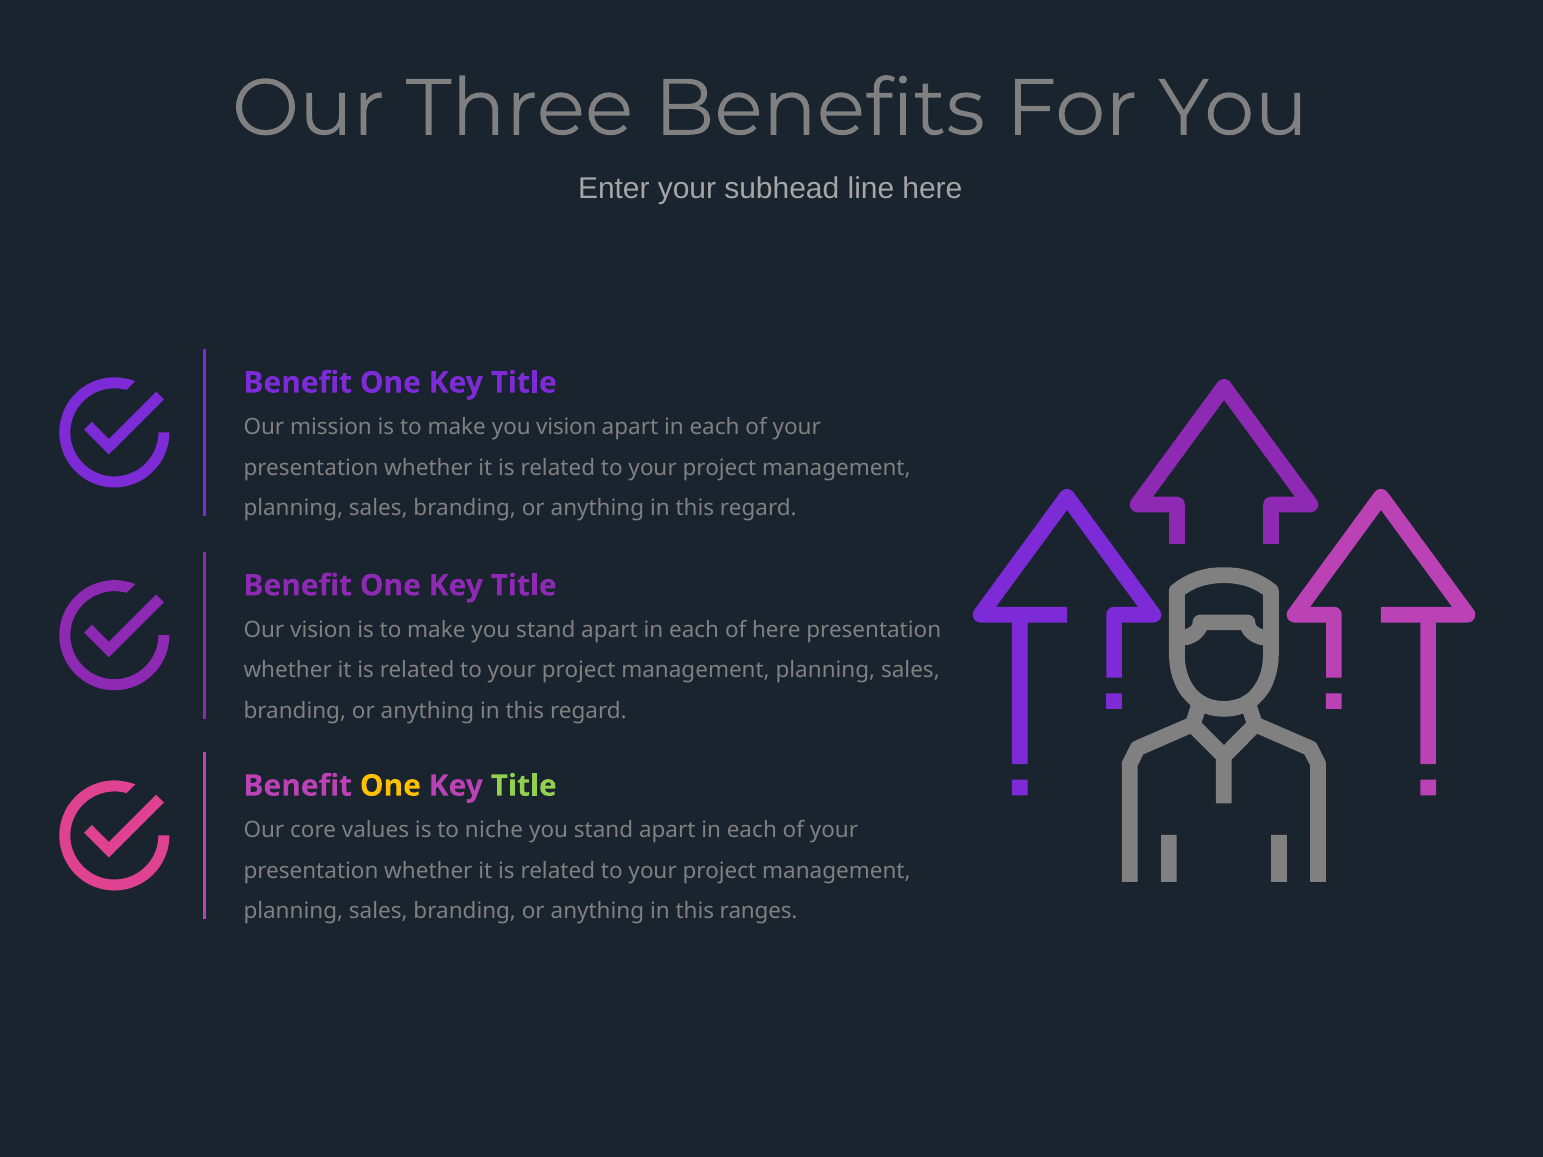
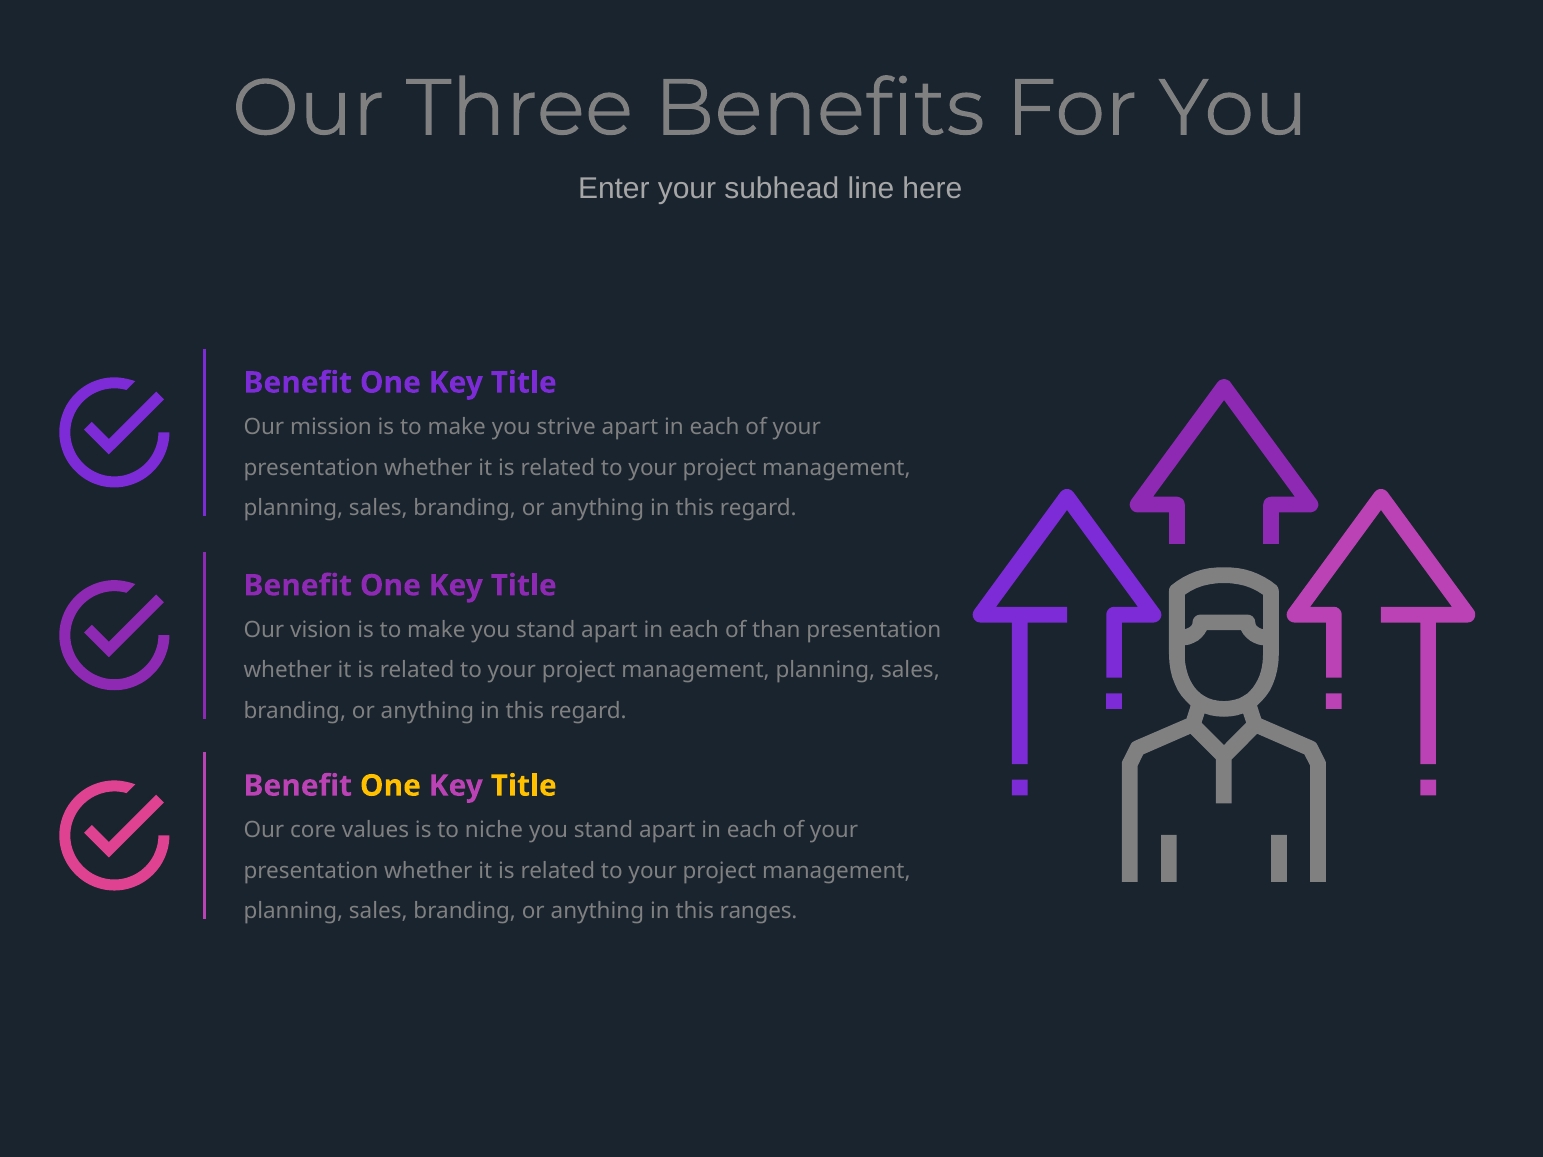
you vision: vision -> strive
of here: here -> than
Title at (524, 786) colour: light green -> yellow
